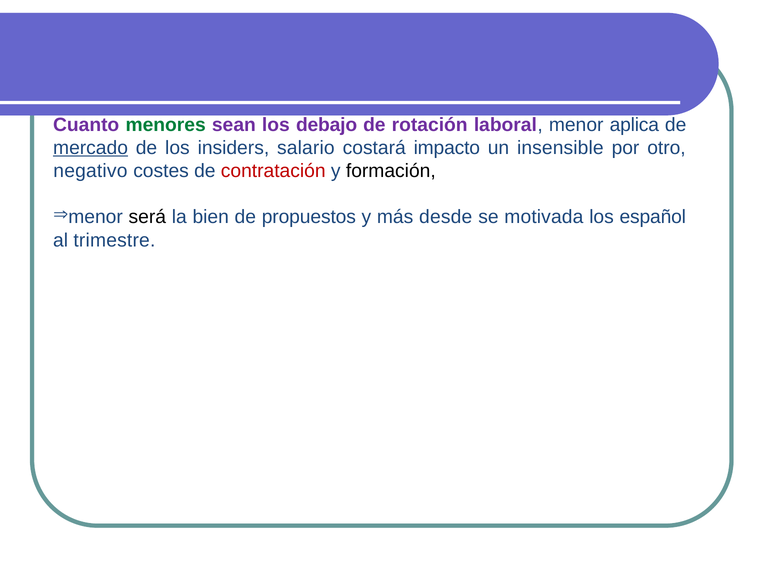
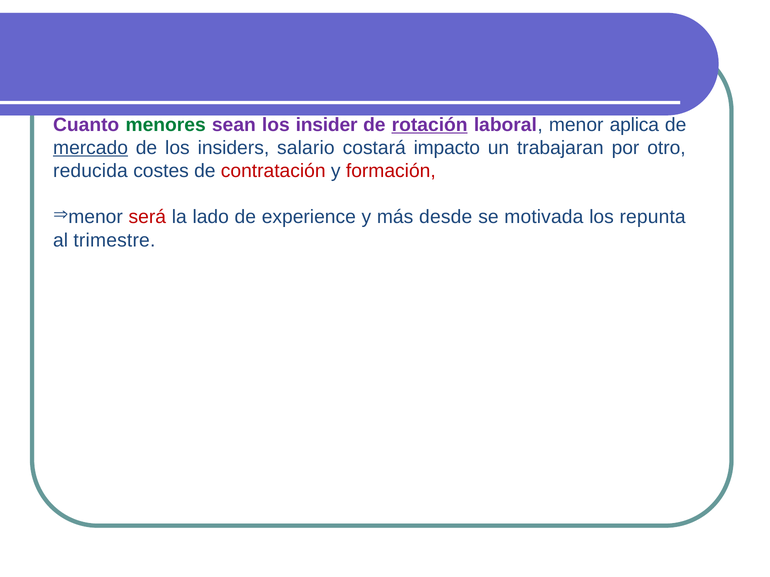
debajo: debajo -> insider
rotación underline: none -> present
insensible: insensible -> trabajaran
negativo: negativo -> reducida
formación colour: black -> red
será colour: black -> red
bien: bien -> lado
propuestos: propuestos -> experience
español: español -> repunta
